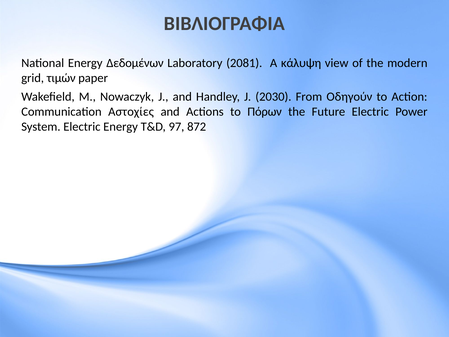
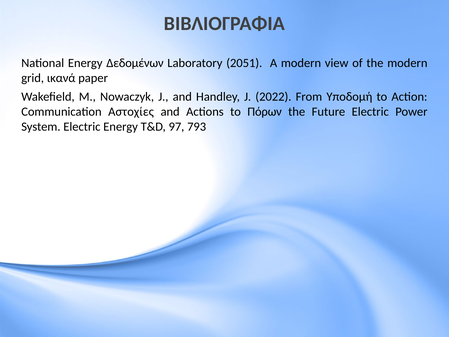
2081: 2081 -> 2051
A κάλυψη: κάλυψη -> modern
τιμών: τιμών -> ικανά
2030: 2030 -> 2022
Οδηγούν: Οδηγούν -> Υποδομή
872: 872 -> 793
